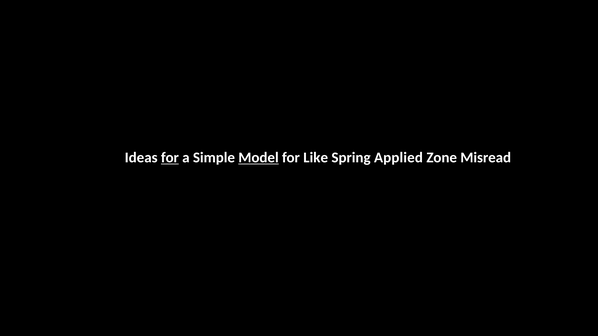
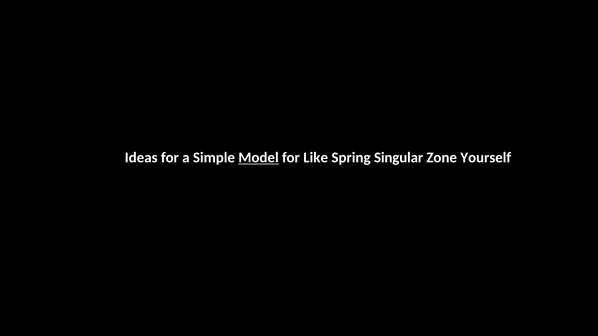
for at (170, 158) underline: present -> none
Applied: Applied -> Singular
Misread: Misread -> Yourself
